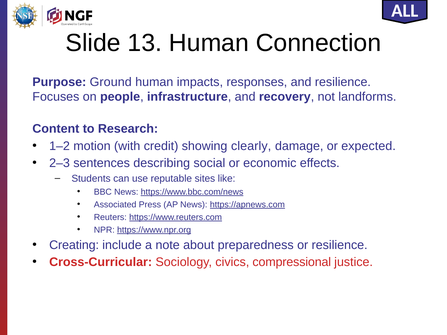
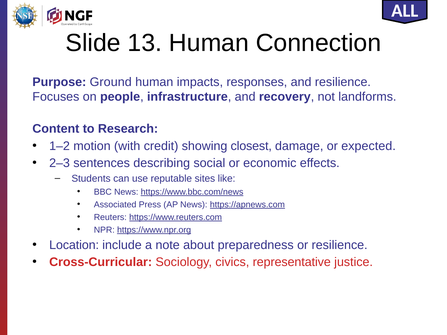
clearly: clearly -> closest
Creating: Creating -> Location
compressional: compressional -> representative
